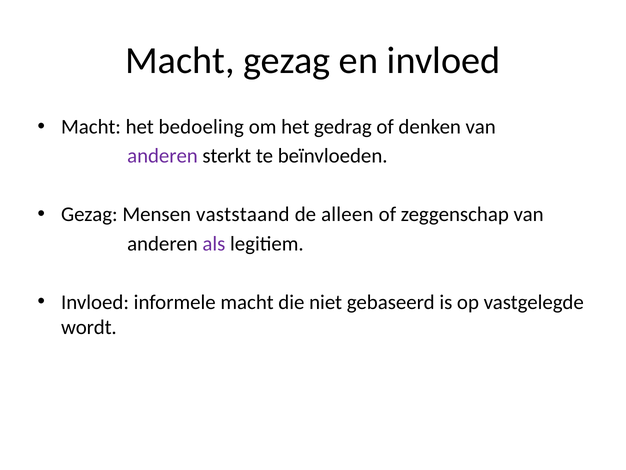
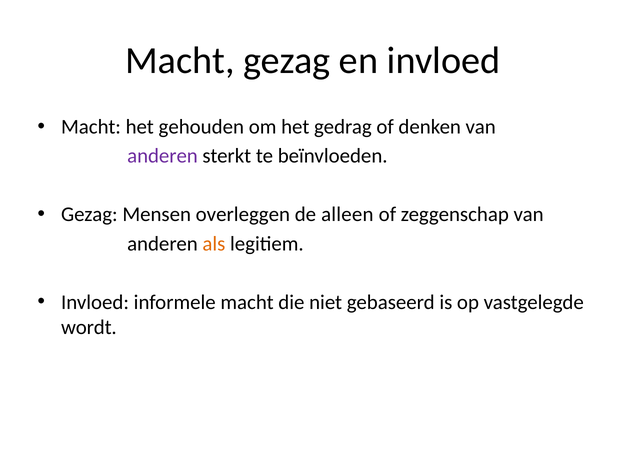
bedoeling: bedoeling -> gehouden
vaststaand: vaststaand -> overleggen
als colour: purple -> orange
